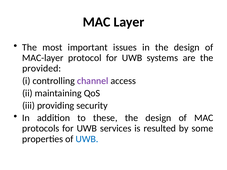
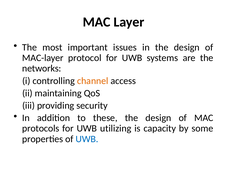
provided: provided -> networks
channel colour: purple -> orange
services: services -> utilizing
resulted: resulted -> capacity
